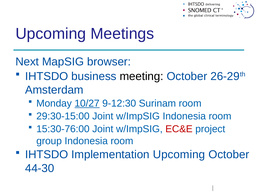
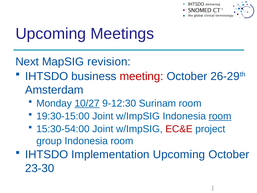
browser: browser -> revision
meeting colour: black -> red
29:30-15:00: 29:30-15:00 -> 19:30-15:00
room at (220, 116) underline: none -> present
15:30-76:00: 15:30-76:00 -> 15:30-54:00
44-30: 44-30 -> 23-30
